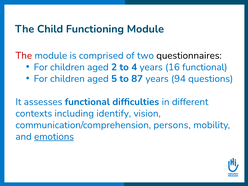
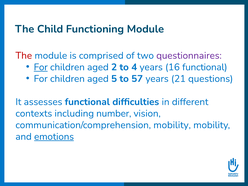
questionnaires colour: black -> purple
For at (41, 67) underline: none -> present
87: 87 -> 57
94: 94 -> 21
identify: identify -> number
communication/comprehension persons: persons -> mobility
